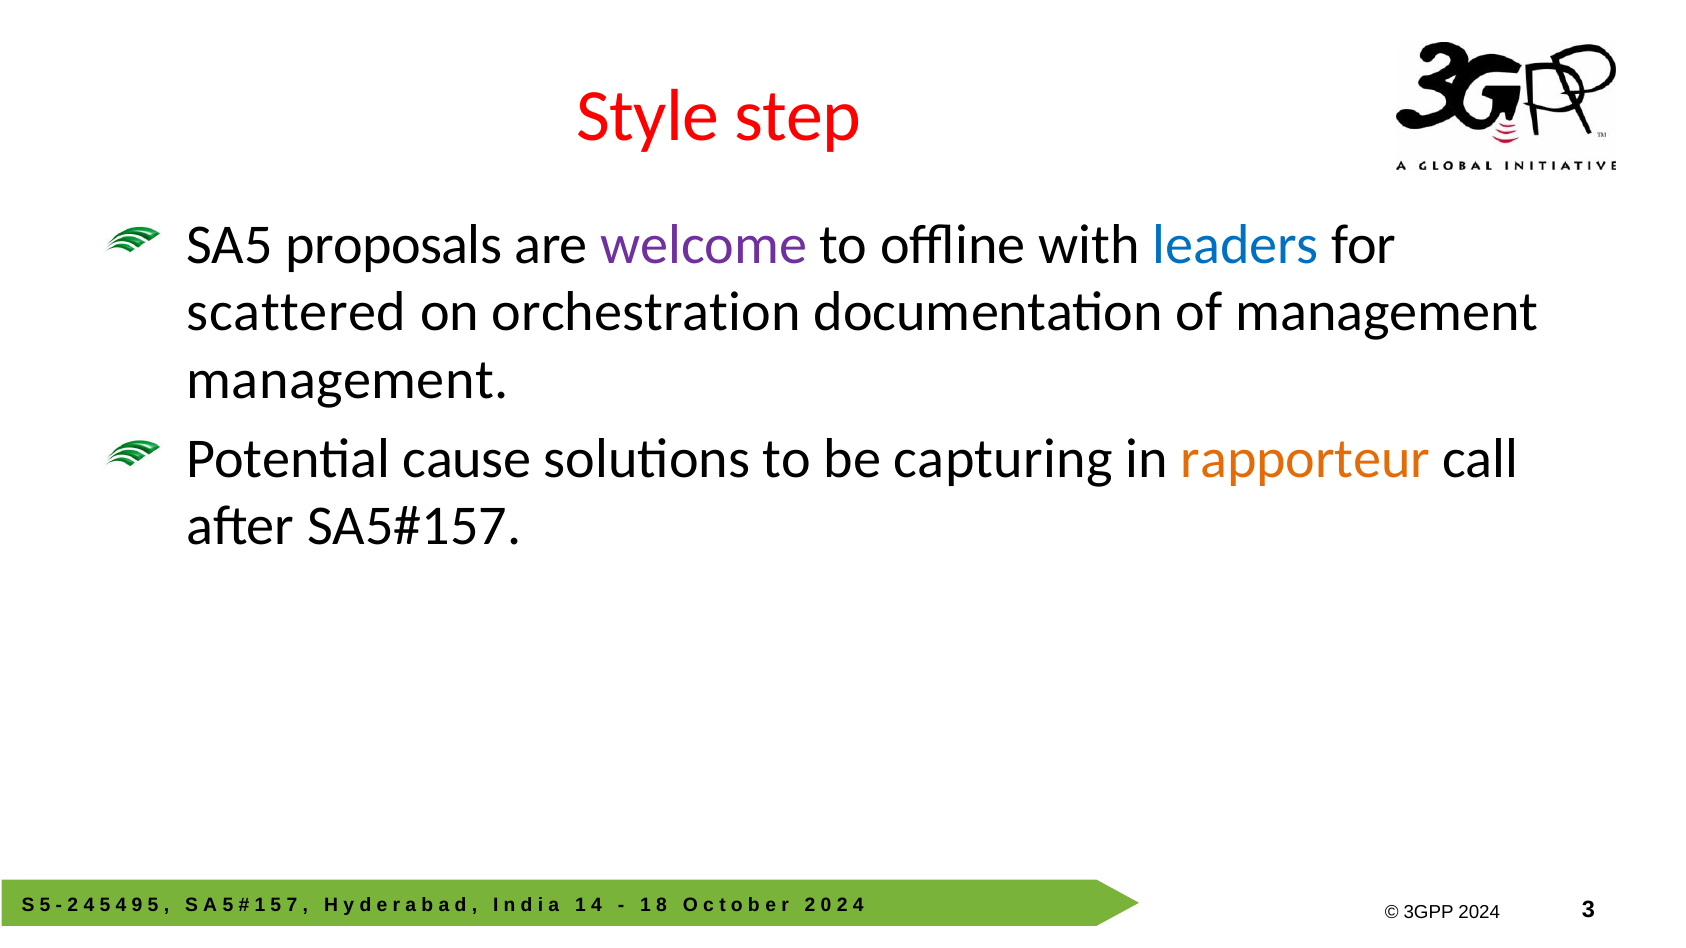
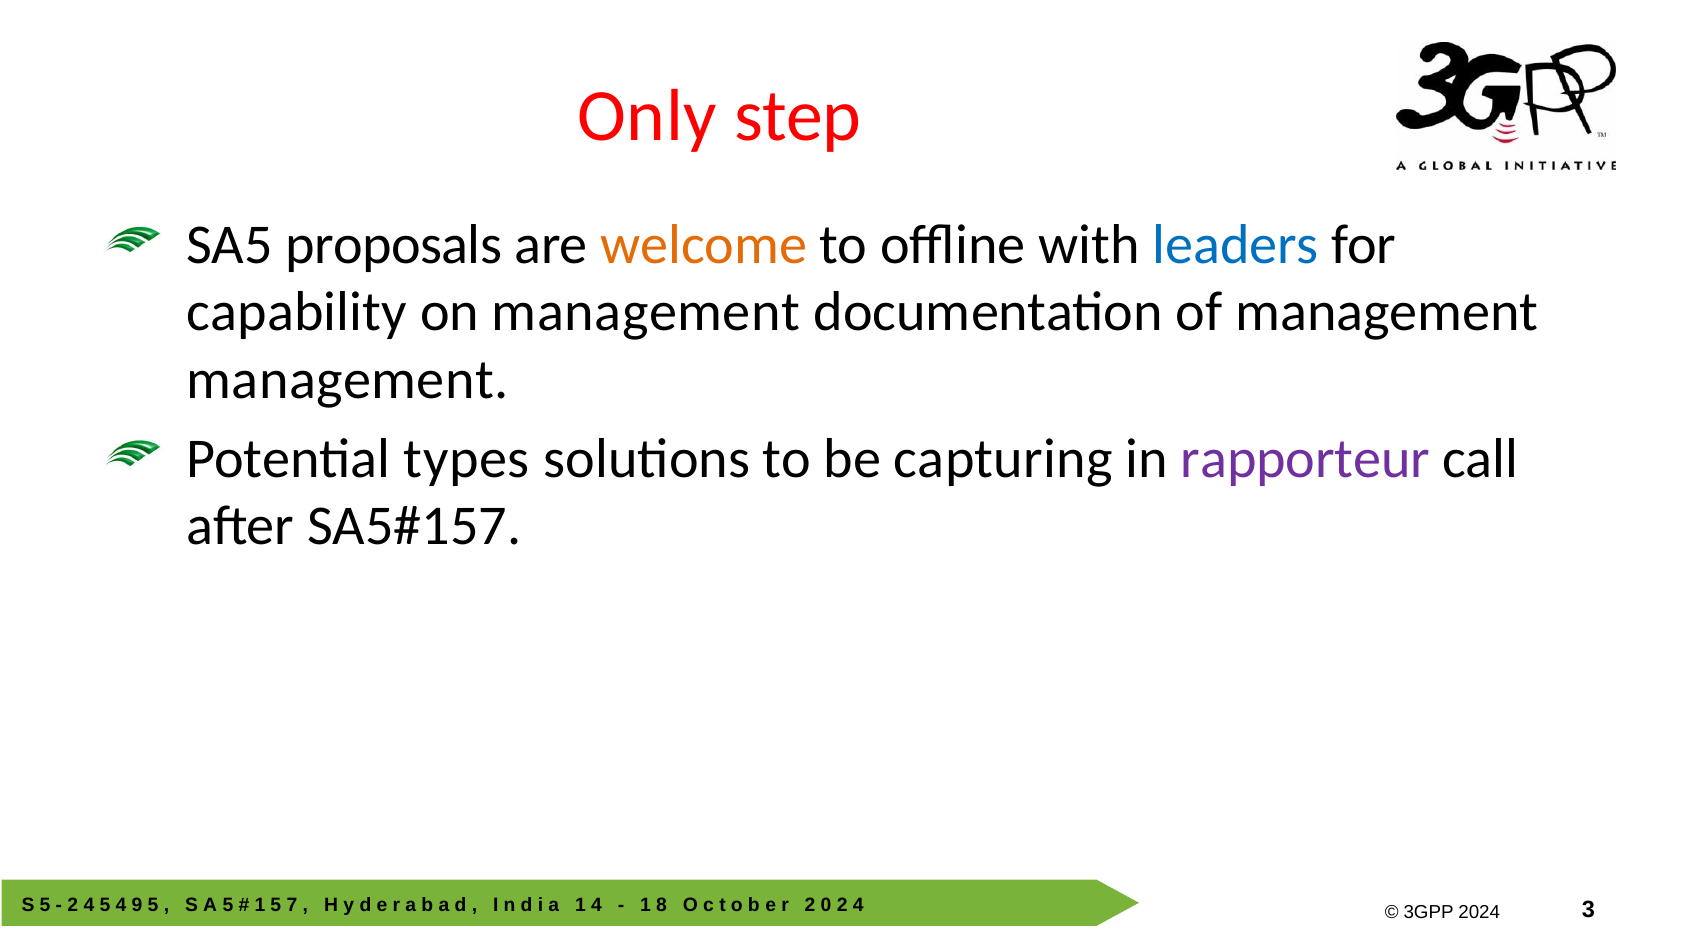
Style: Style -> Only
welcome colour: purple -> orange
scattered: scattered -> capability
on orchestration: orchestration -> management
cause: cause -> types
rapporteur colour: orange -> purple
